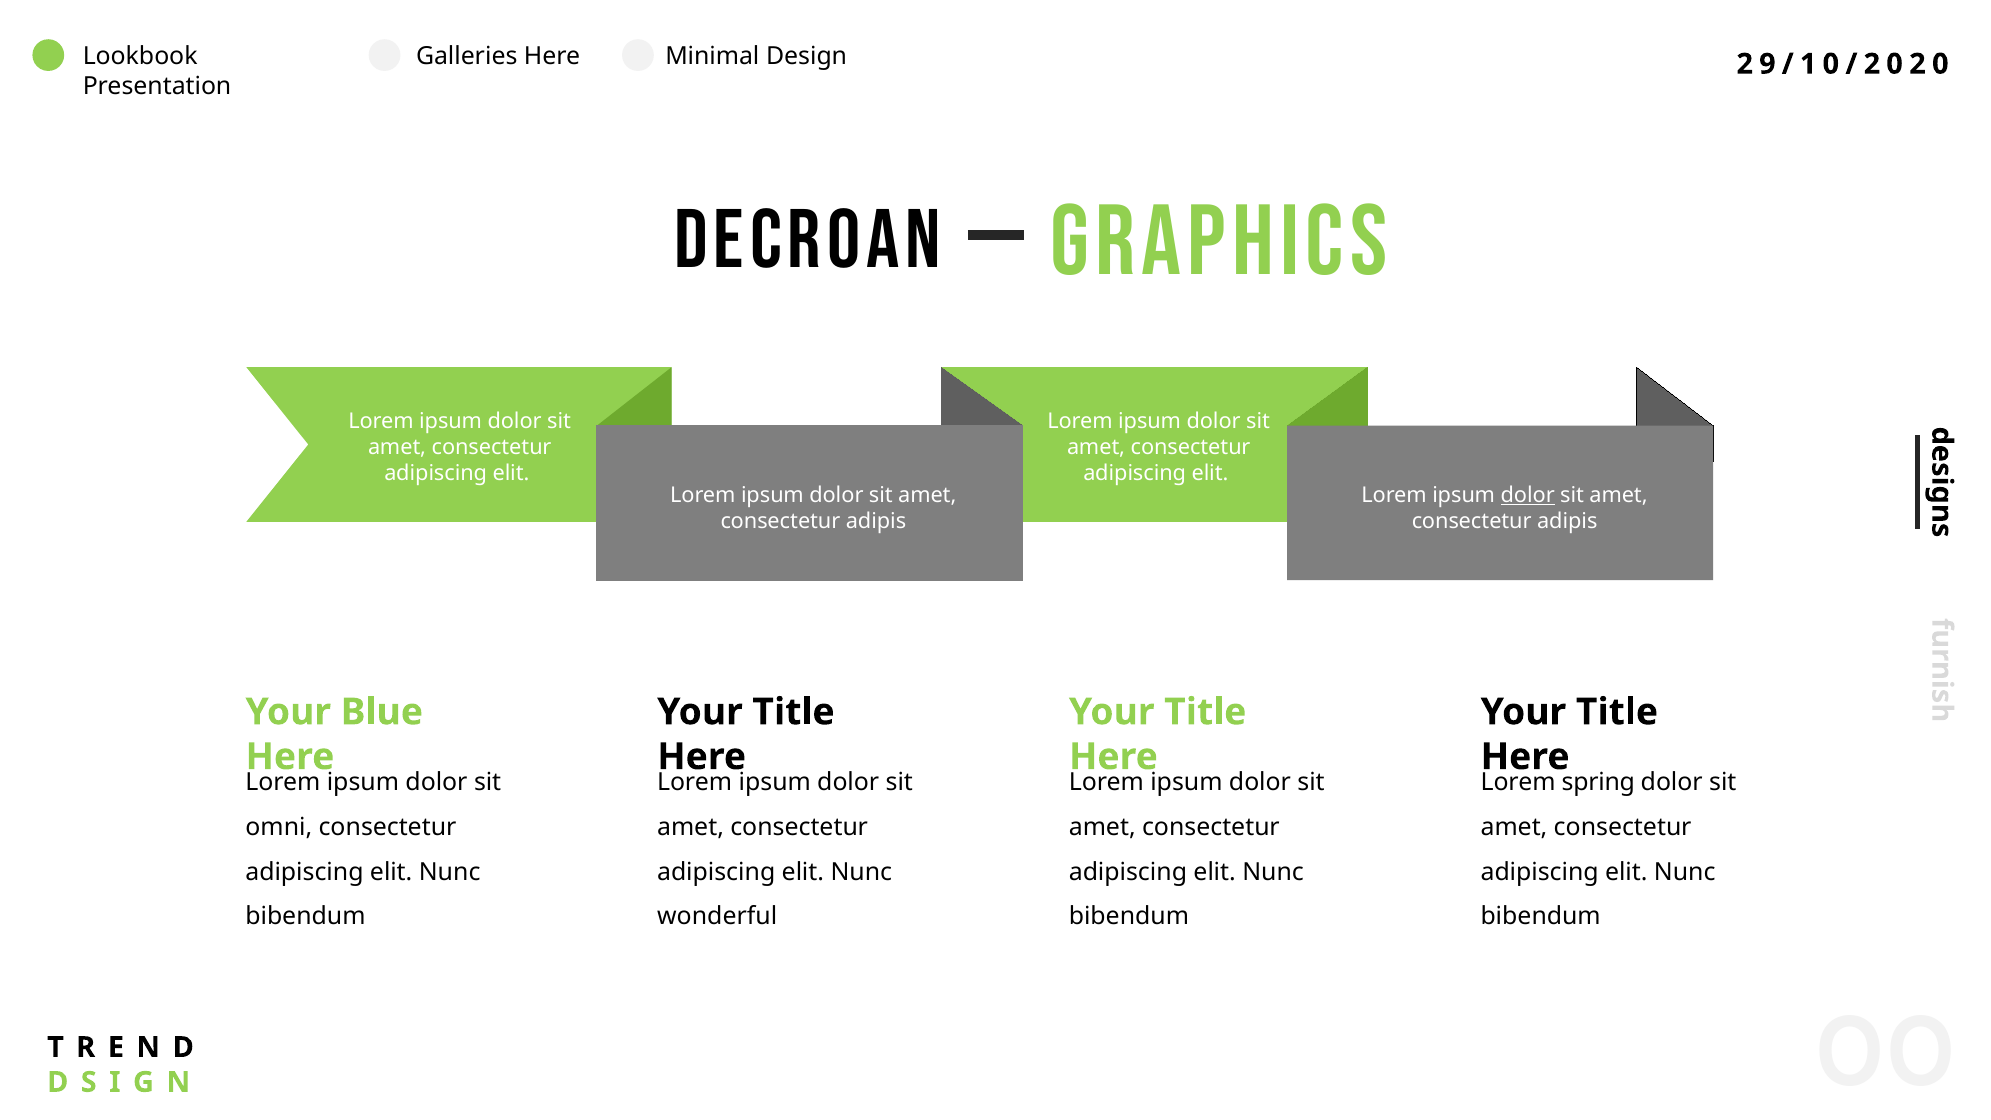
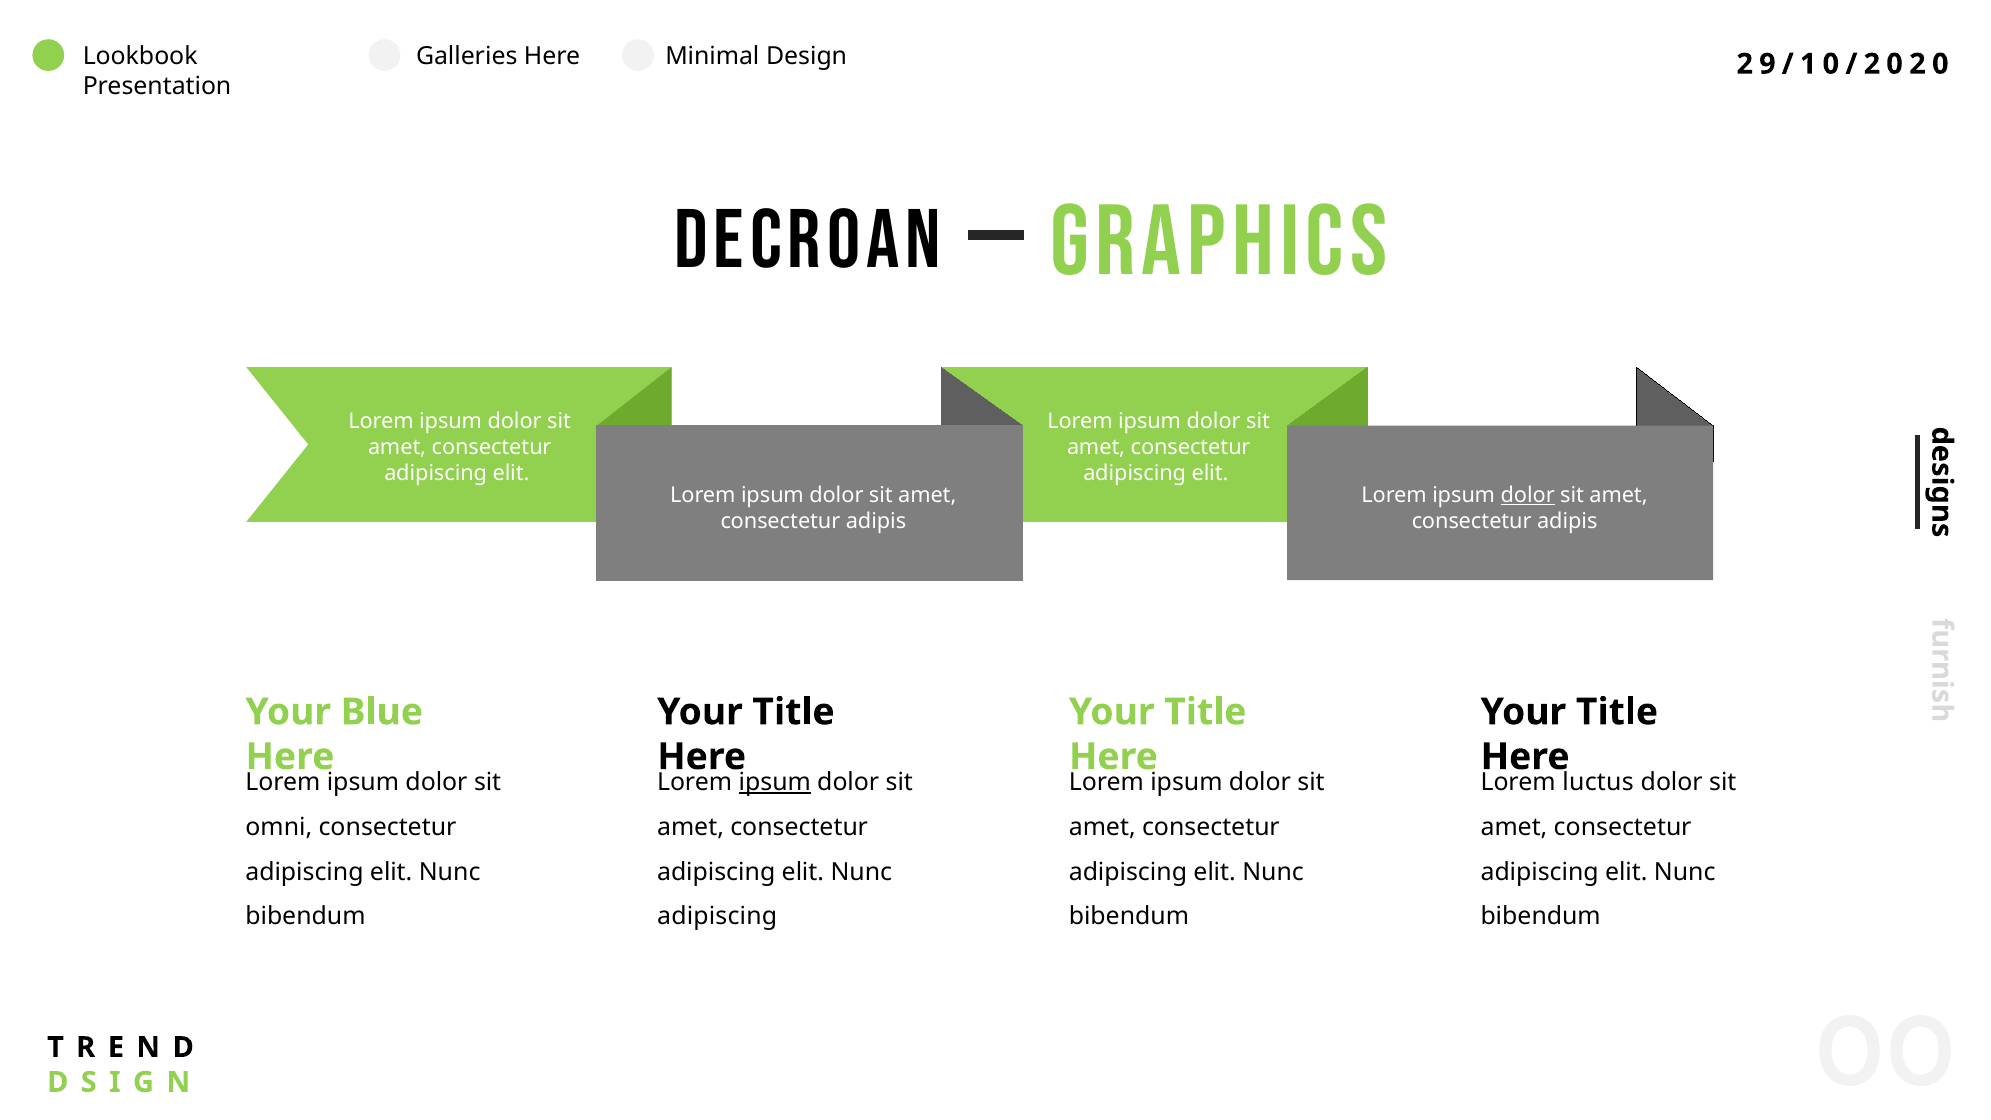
ipsum at (775, 782) underline: none -> present
spring: spring -> luctus
wonderful at (717, 917): wonderful -> adipiscing
